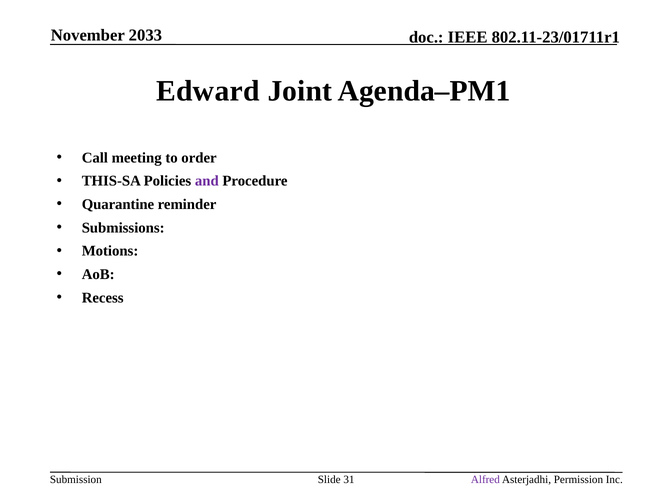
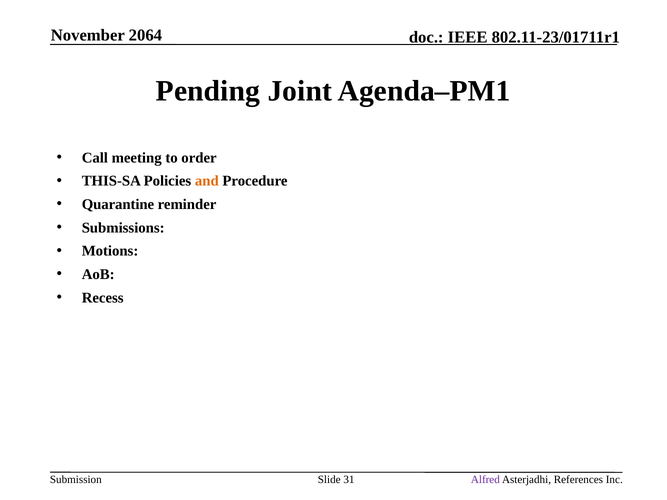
2033: 2033 -> 2064
Edward: Edward -> Pending
and colour: purple -> orange
Permission: Permission -> References
